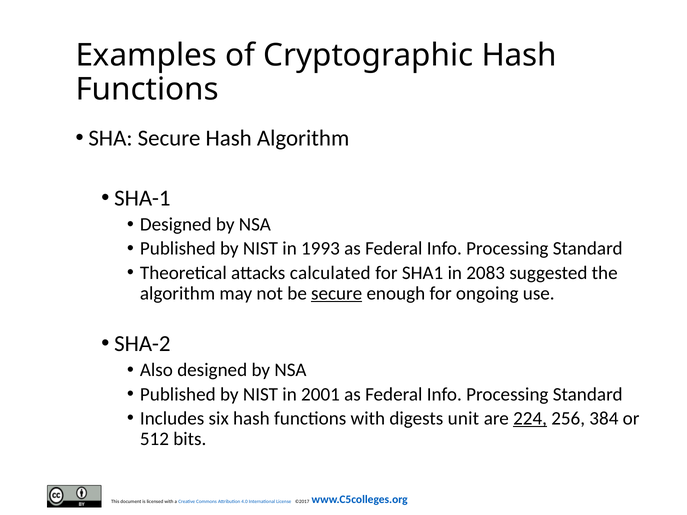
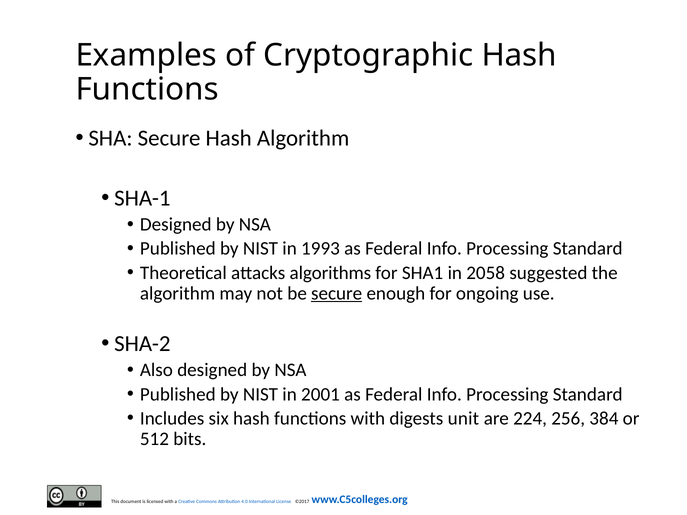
calculated: calculated -> algorithms
2083: 2083 -> 2058
224 underline: present -> none
